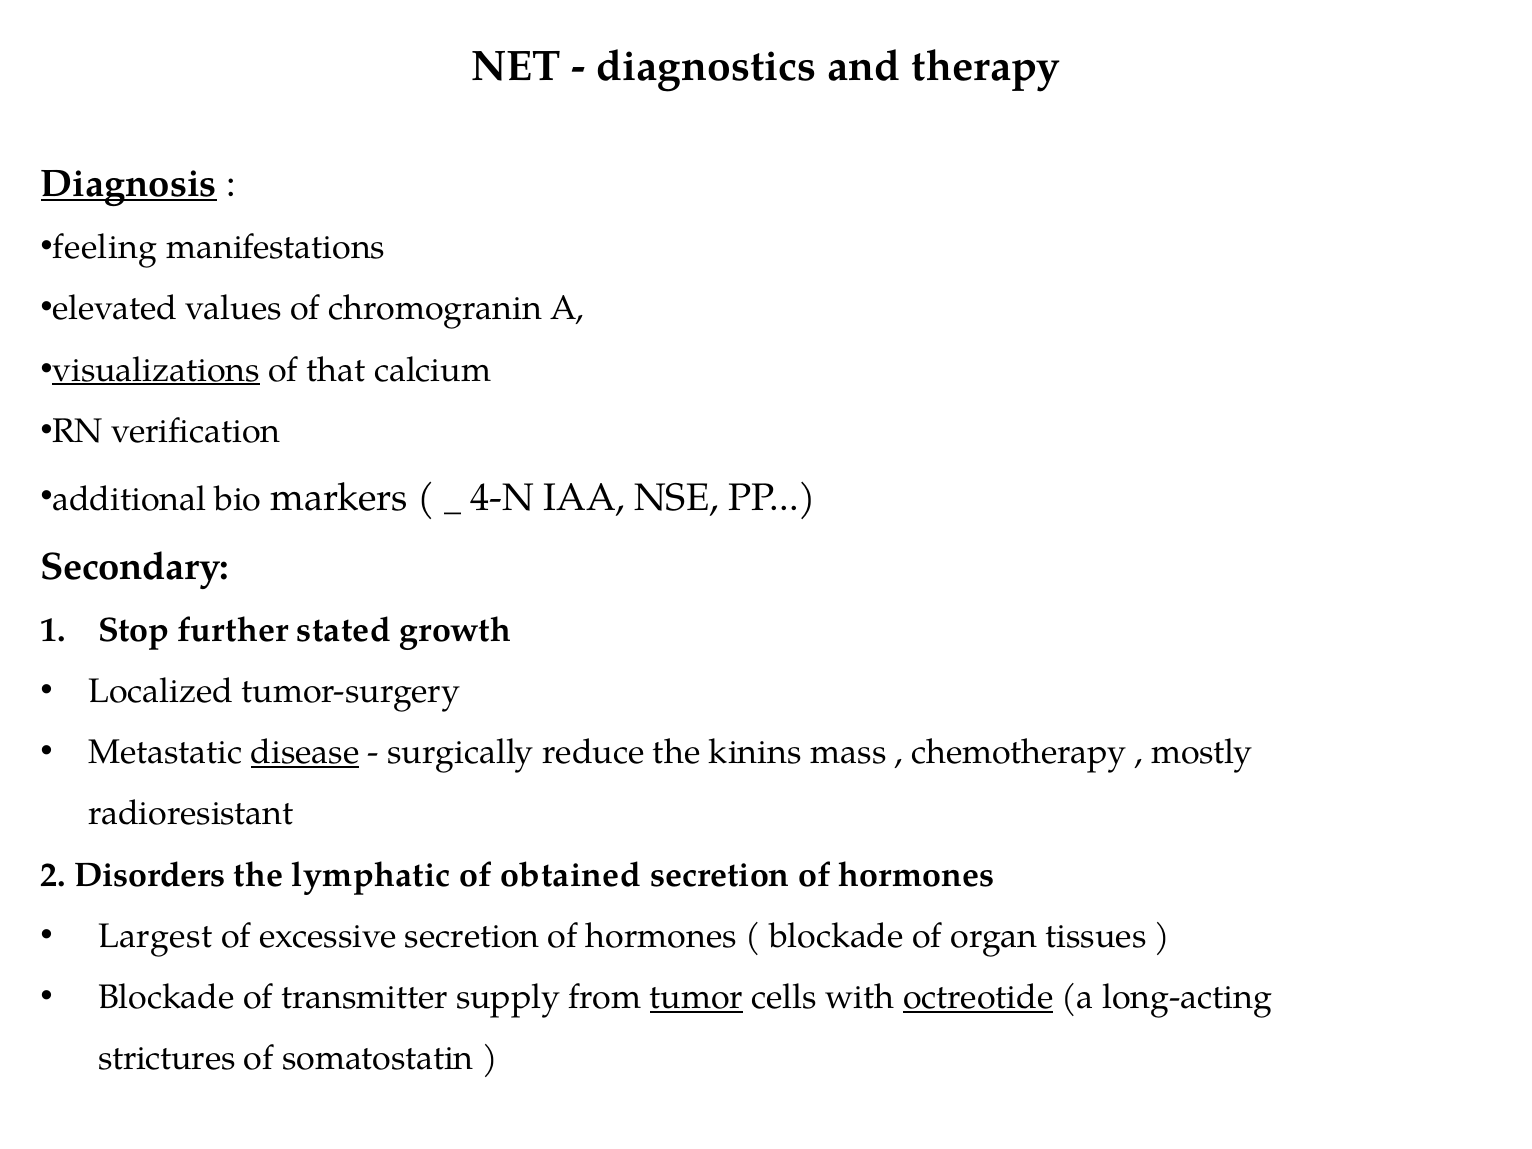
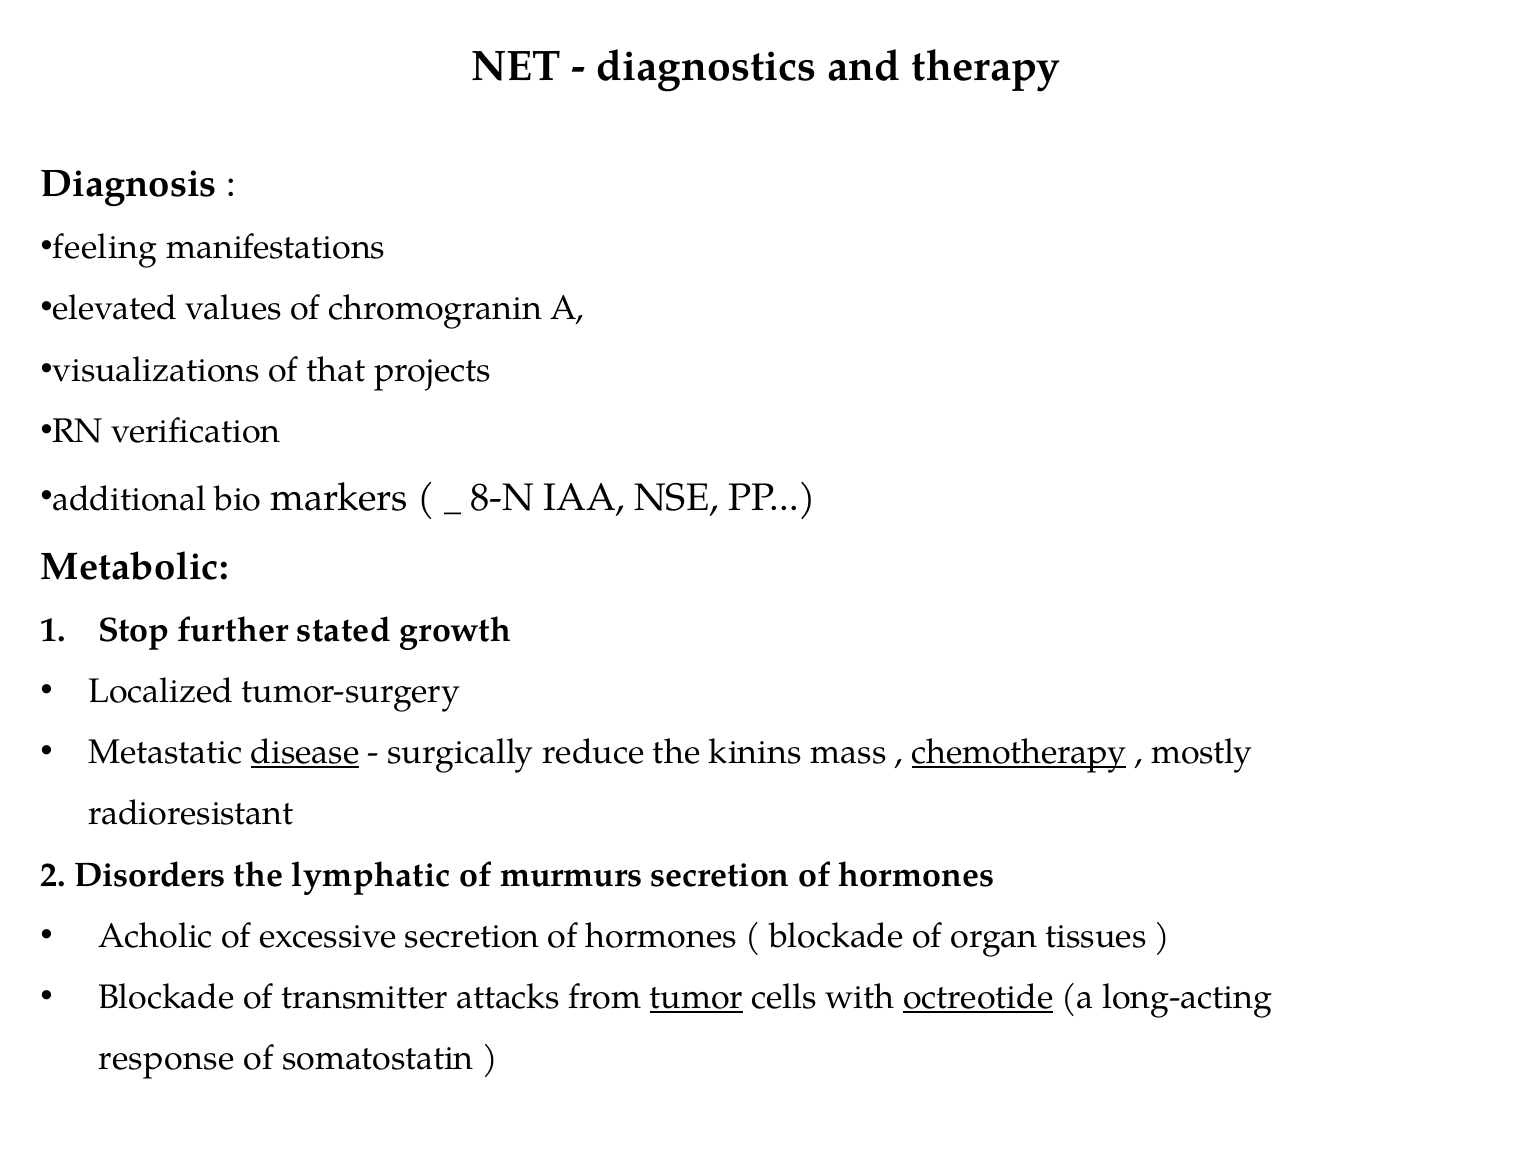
Diagnosis underline: present -> none
visualizations underline: present -> none
calcium: calcium -> projects
4-N: 4-N -> 8-N
Secondary: Secondary -> Metabolic
chemotherapy underline: none -> present
obtained: obtained -> murmurs
Largest: Largest -> Acholic
supply: supply -> attacks
strictures: strictures -> response
